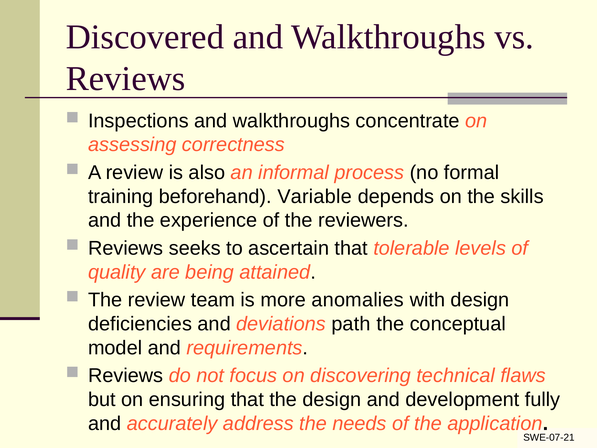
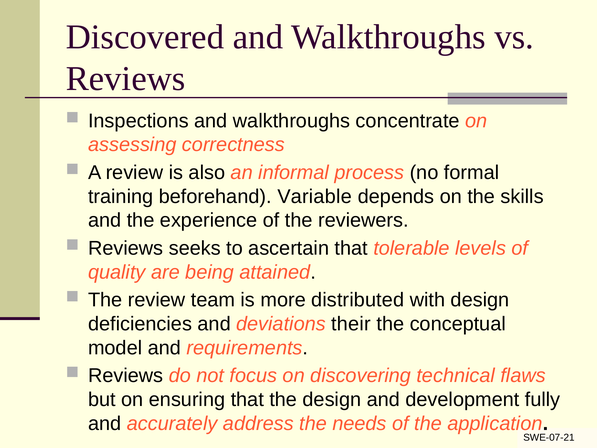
anomalies: anomalies -> distributed
path: path -> their
